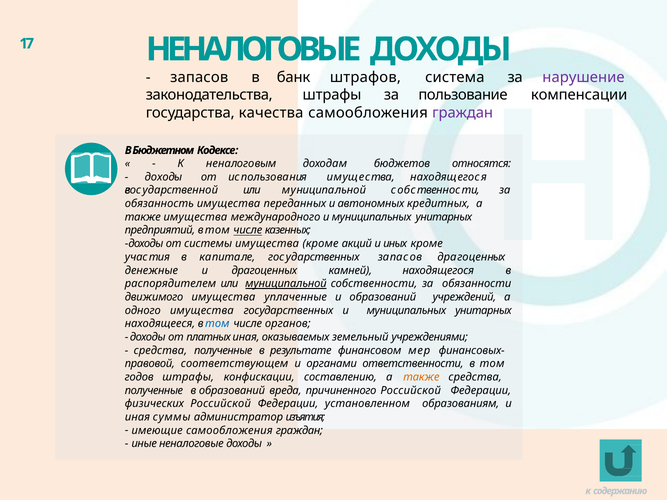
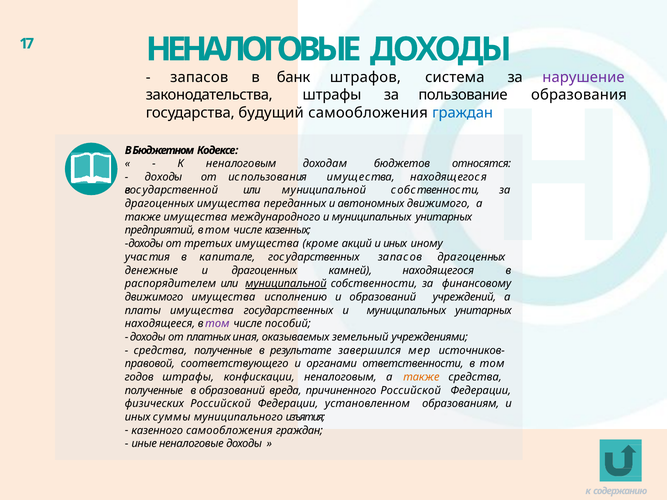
компенсации: компенсации -> образования
качества: качества -> будущий
граждан at (463, 113) colour: purple -> blue
обязанность at (159, 204): обязанность -> драгоценных
автономных кредитных: кредитных -> движимого
числе at (248, 230) underline: present -> none
системы: системы -> третьих
иных кроме: кроме -> иному
обязанности: обязанности -> финансовому
уплаченные: уплаченные -> исполнению
одного: одного -> платы
том at (217, 324) colour: blue -> purple
органов: органов -> пособий
финансовом: финансовом -> завершился
финансовых-: финансовых- -> источников-
соответствующем: соответствующем -> соответствующего
конфискации составлению: составлению -> неналоговым
иная at (137, 417): иная -> иных
администратор: администратор -> муниципального
имеющие: имеющие -> казенного
